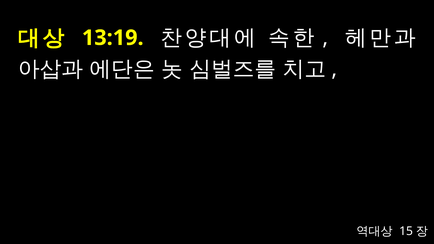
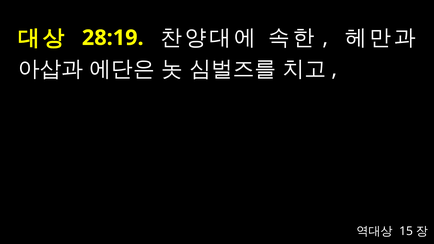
13:19: 13:19 -> 28:19
